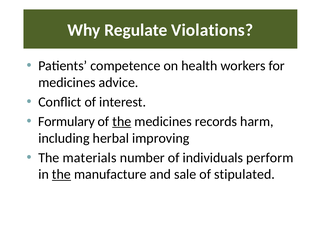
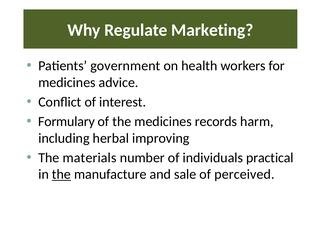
Violations: Violations -> Marketing
competence: competence -> government
the at (122, 121) underline: present -> none
perform: perform -> practical
stipulated: stipulated -> perceived
